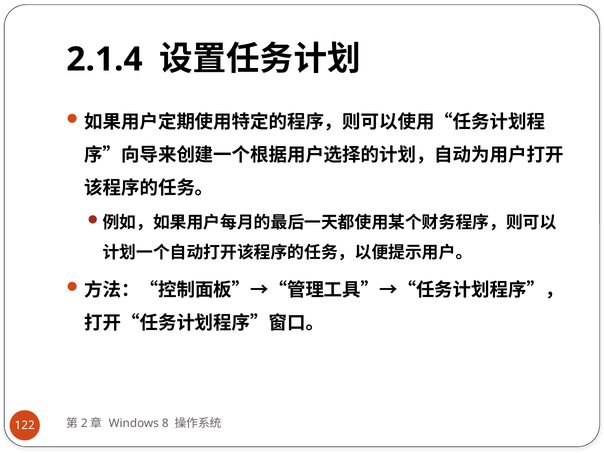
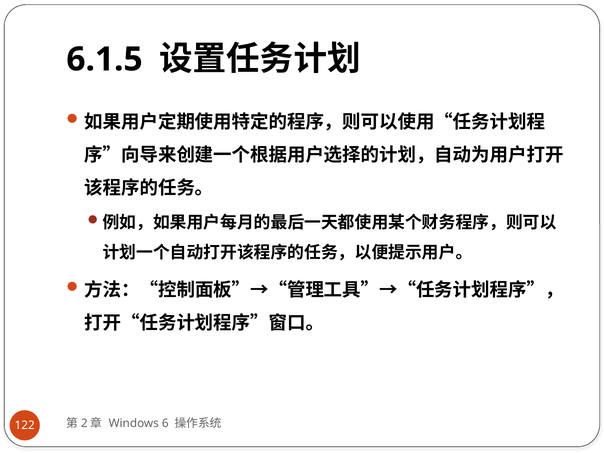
2.1.4: 2.1.4 -> 6.1.5
8: 8 -> 6
